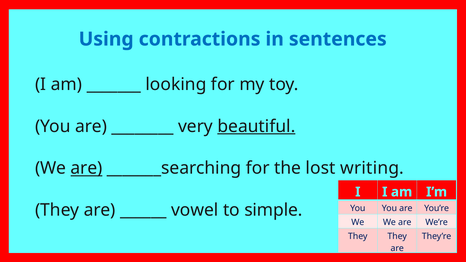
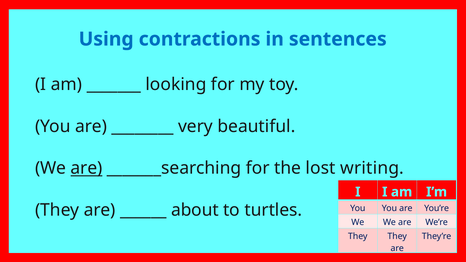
beautiful underline: present -> none
vowel: vowel -> about
simple: simple -> turtles
